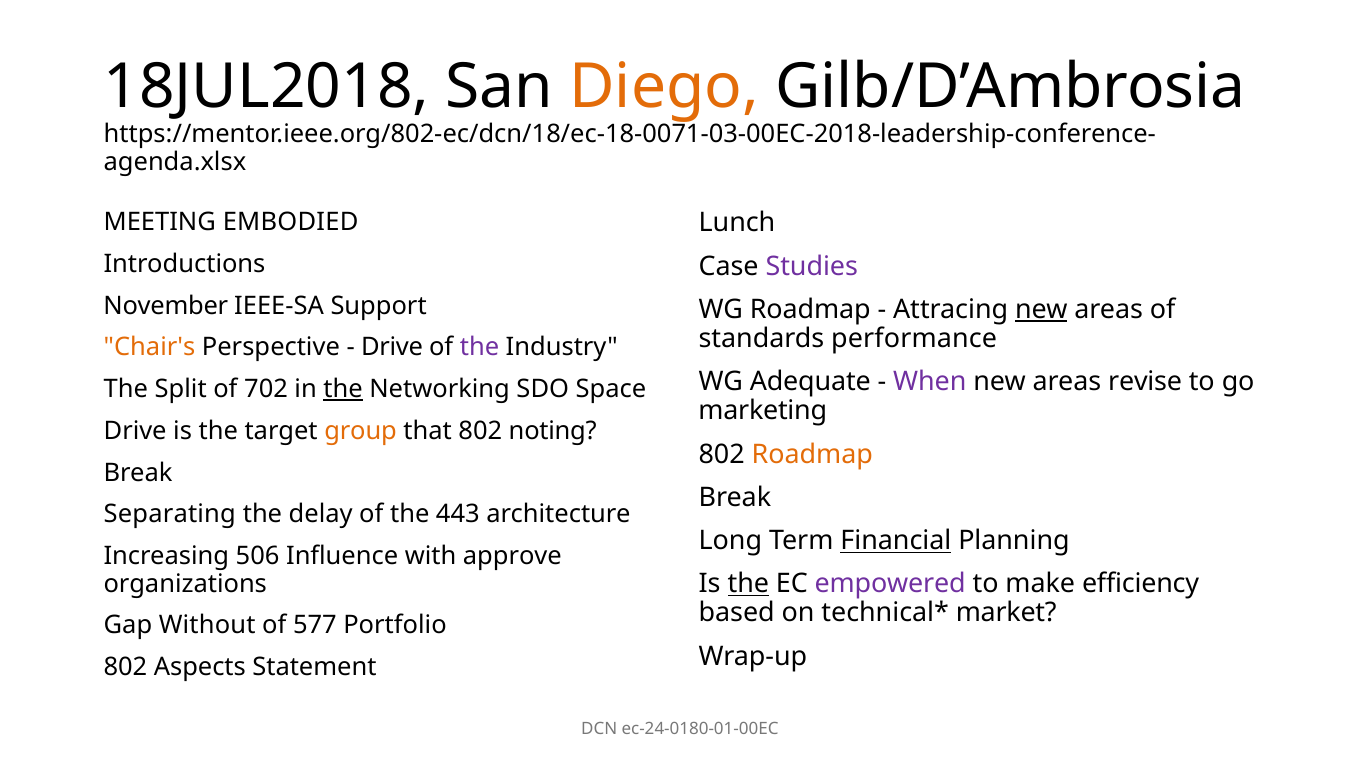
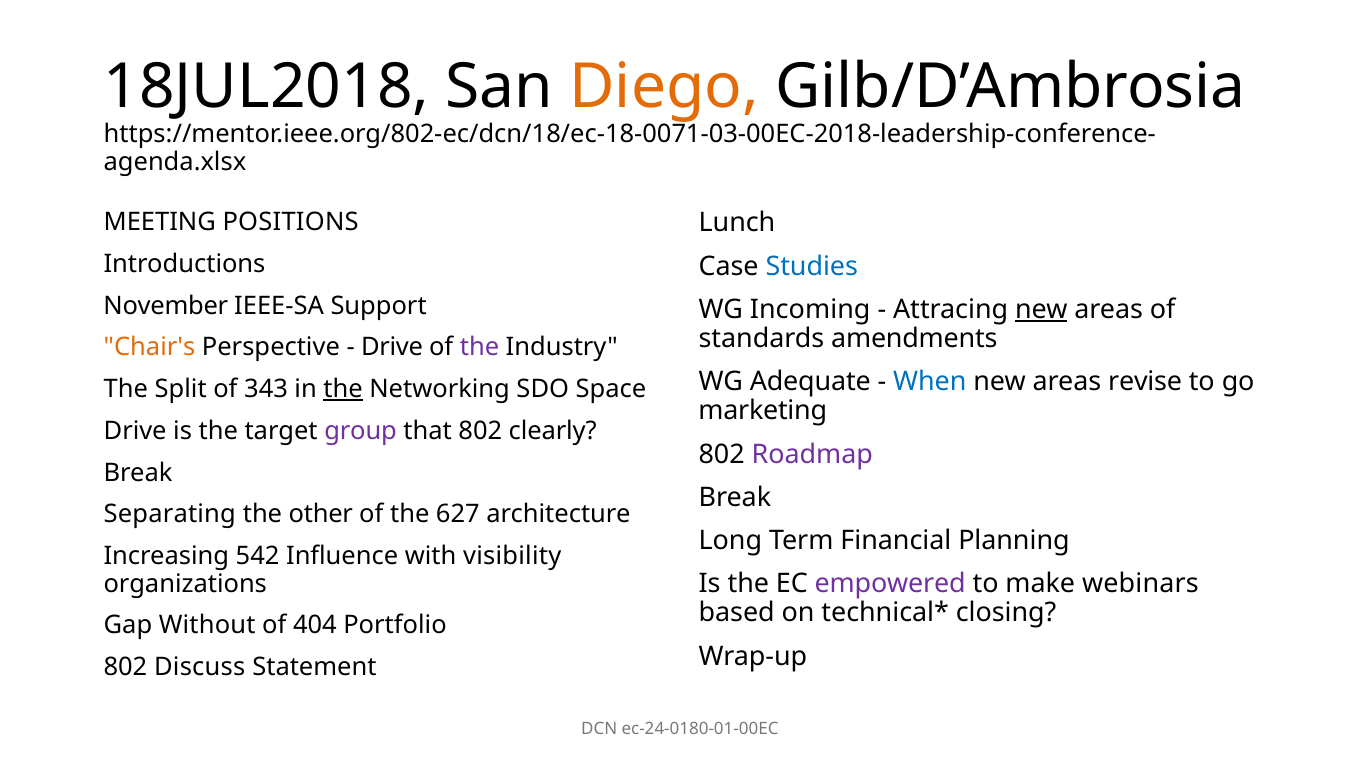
EMBODIED: EMBODIED -> POSITIONS
Studies colour: purple -> blue
WG Roadmap: Roadmap -> Incoming
performance: performance -> amendments
When colour: purple -> blue
702: 702 -> 343
group colour: orange -> purple
noting: noting -> clearly
Roadmap at (812, 454) colour: orange -> purple
delay: delay -> other
443: 443 -> 627
Financial underline: present -> none
506: 506 -> 542
approve: approve -> visibility
the at (748, 584) underline: present -> none
efficiency: efficiency -> webinars
market: market -> closing
577: 577 -> 404
Aspects: Aspects -> Discuss
